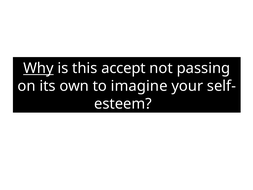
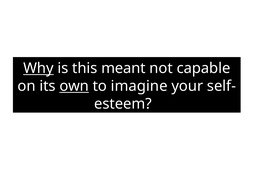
accept: accept -> meant
passing: passing -> capable
own underline: none -> present
